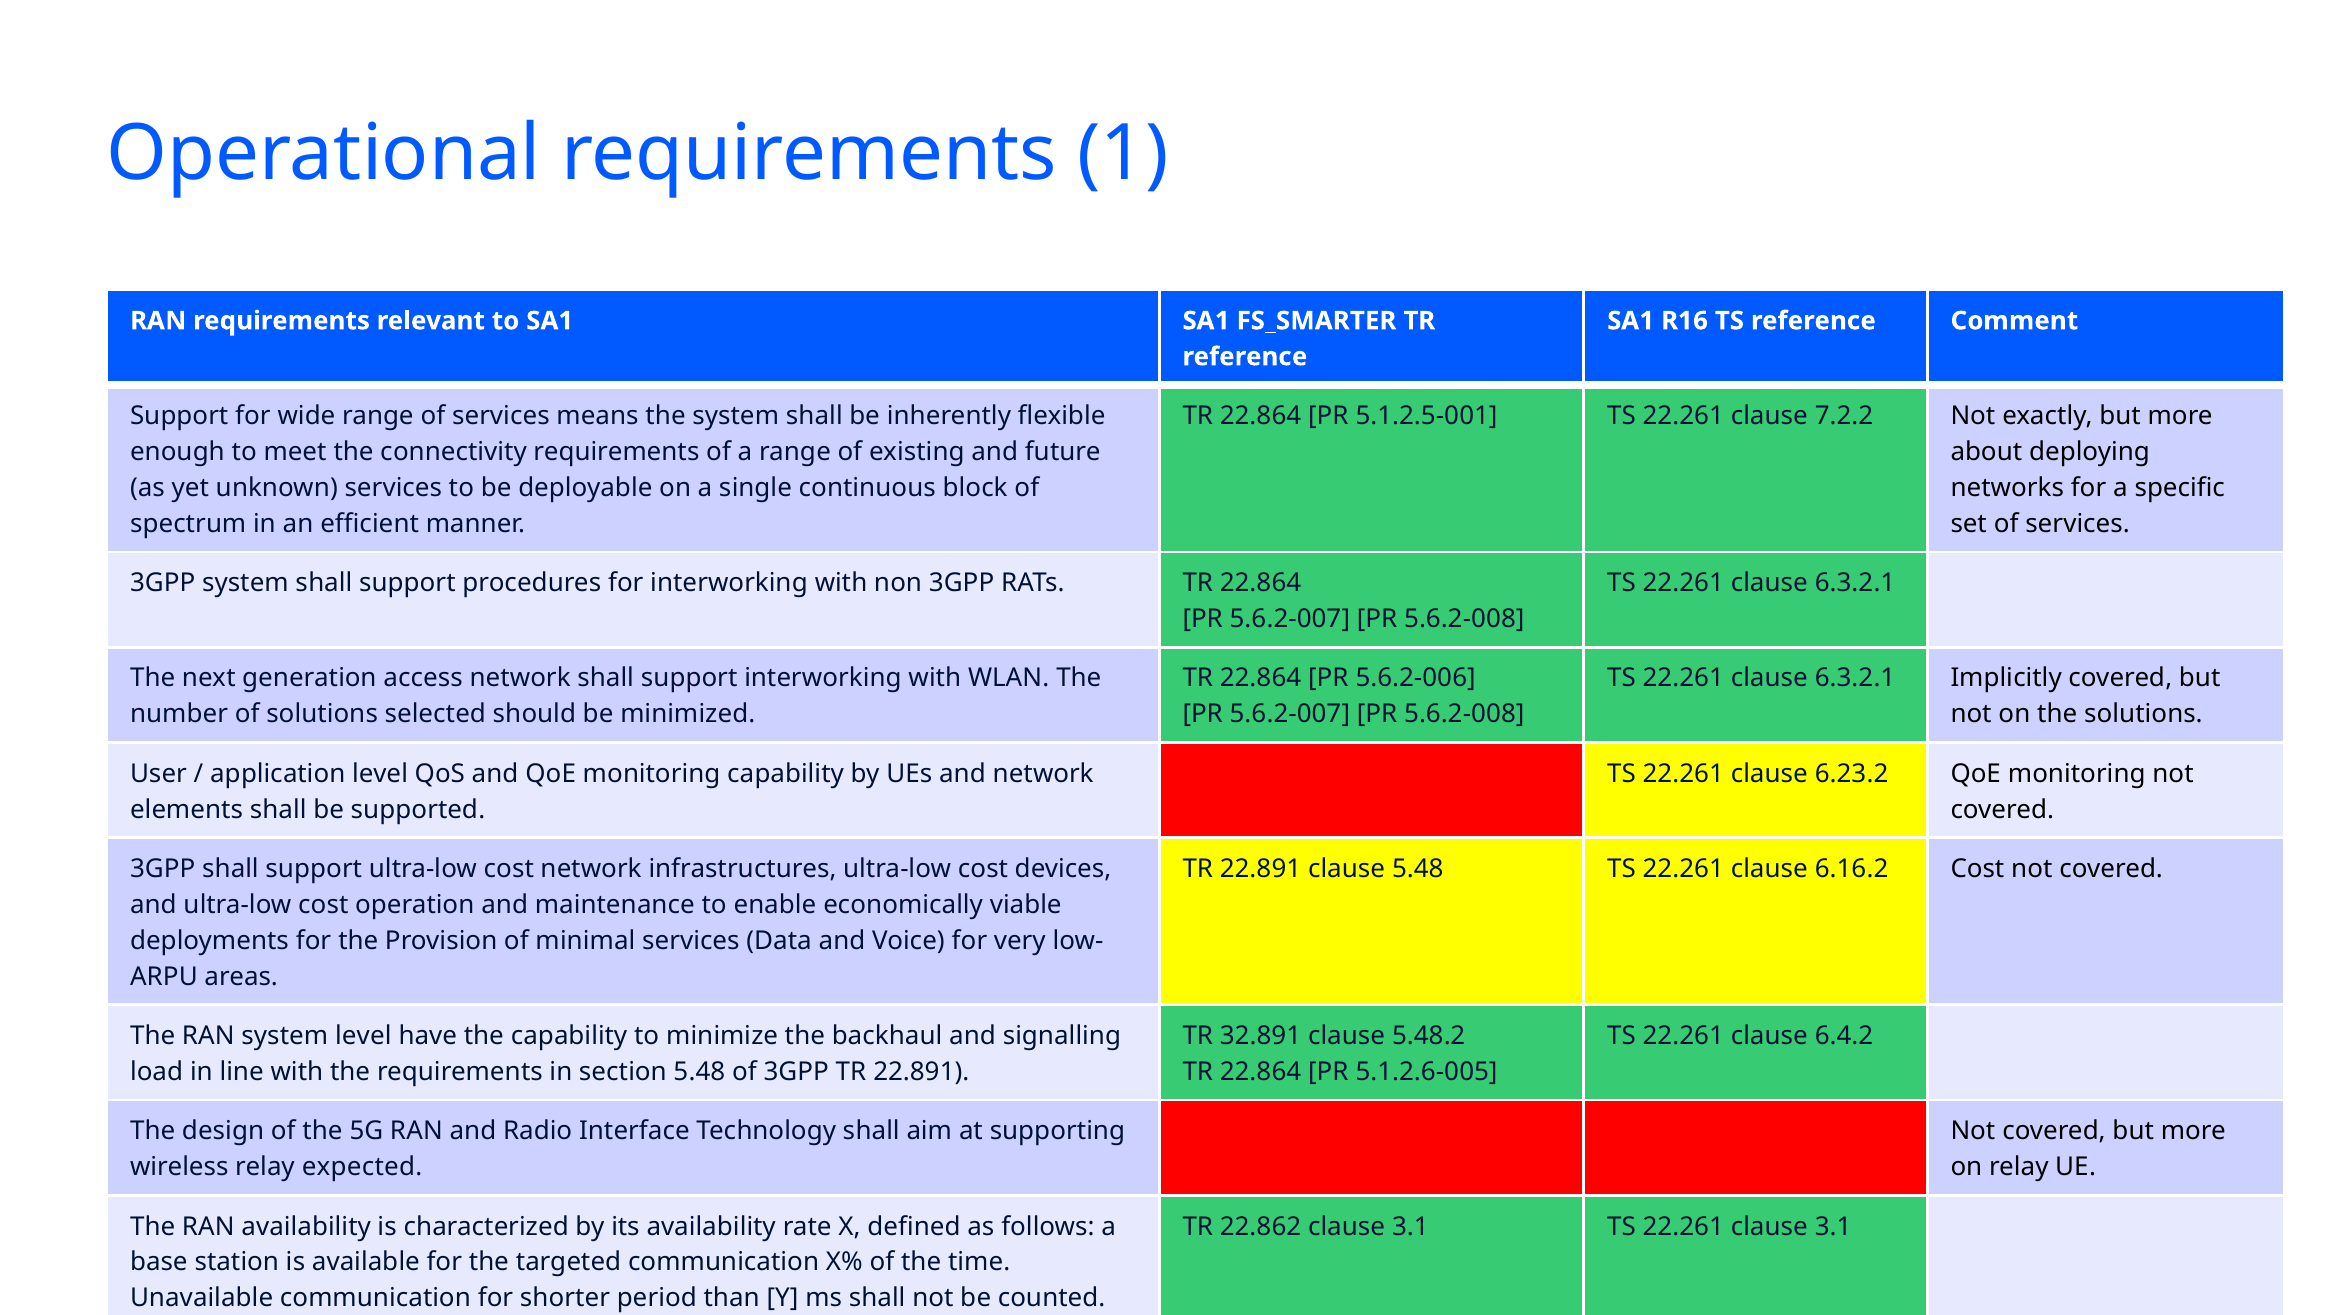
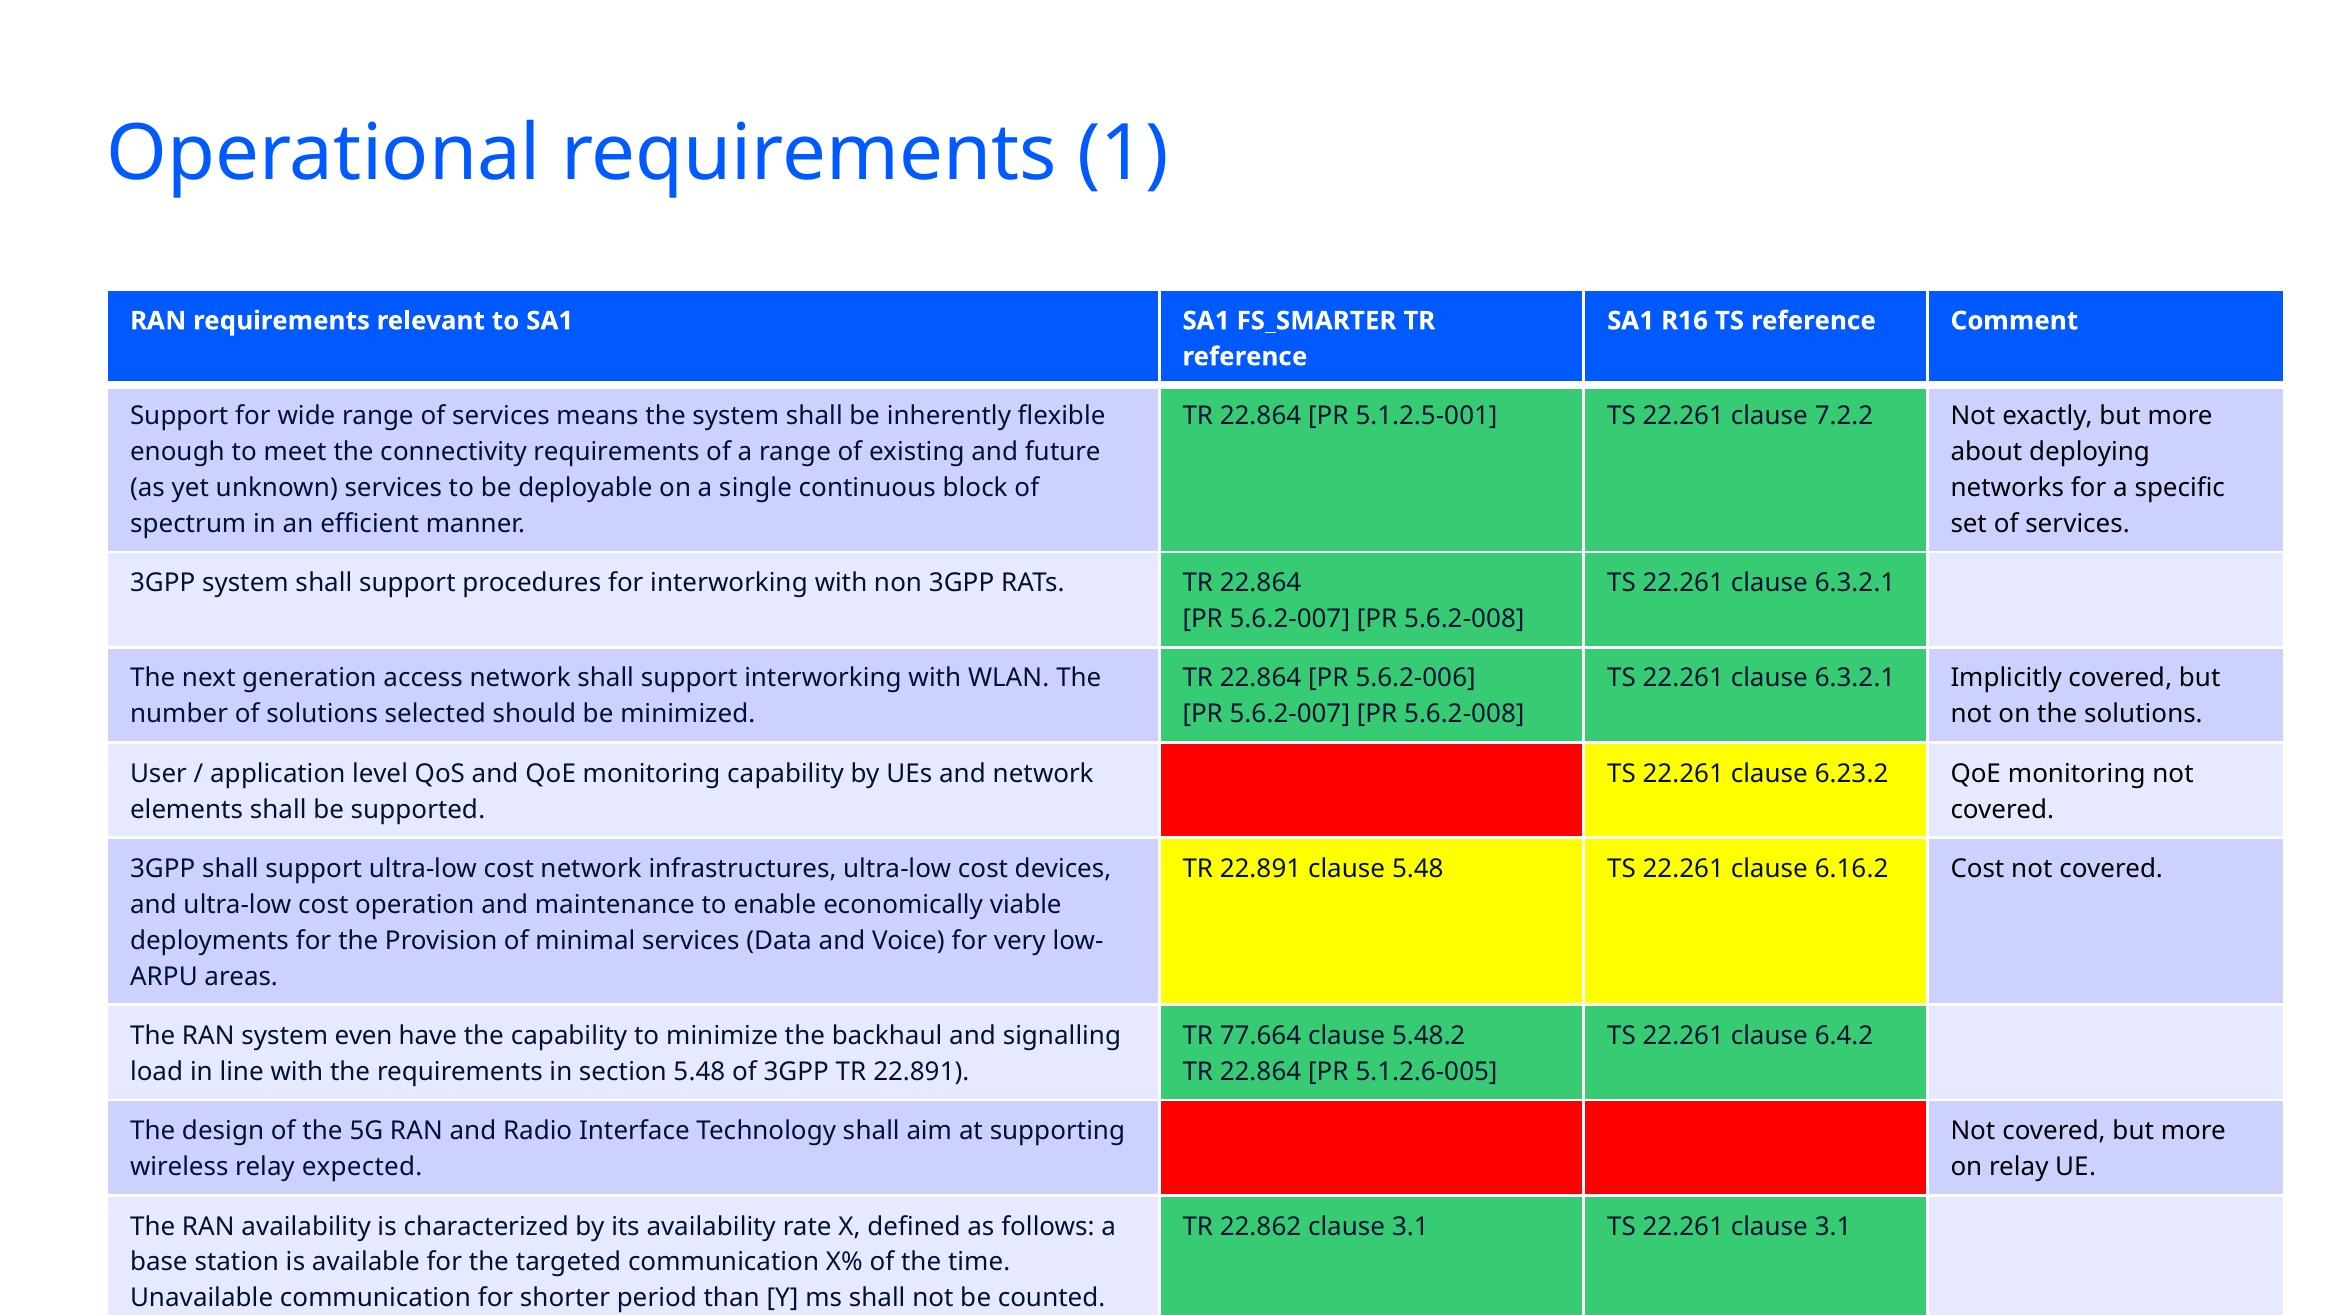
system level: level -> even
32.891: 32.891 -> 77.664
